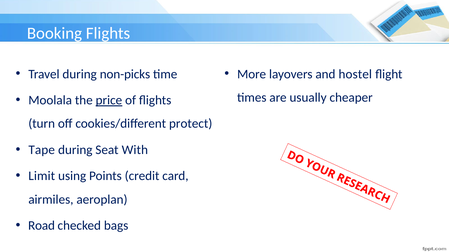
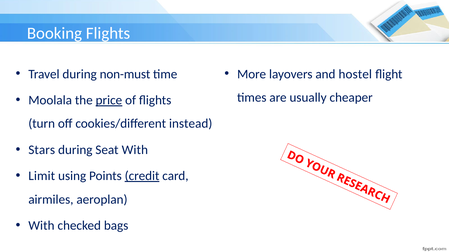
non-picks: non-picks -> non-must
protect: protect -> instead
Tape: Tape -> Stars
credit underline: none -> present
Road at (42, 226): Road -> With
